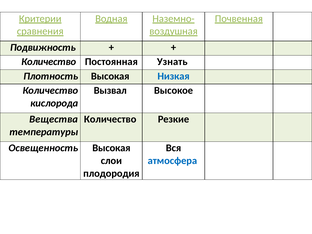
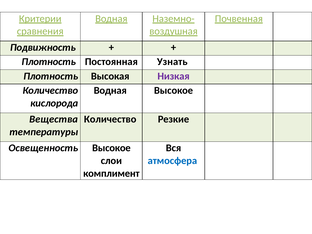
Количество at (49, 62): Количество -> Плотность
Низкая colour: blue -> purple
Вызвал at (110, 90): Вызвал -> Водная
Освещенность Высокая: Высокая -> Высокое
плодородия: плодородия -> комплимент
